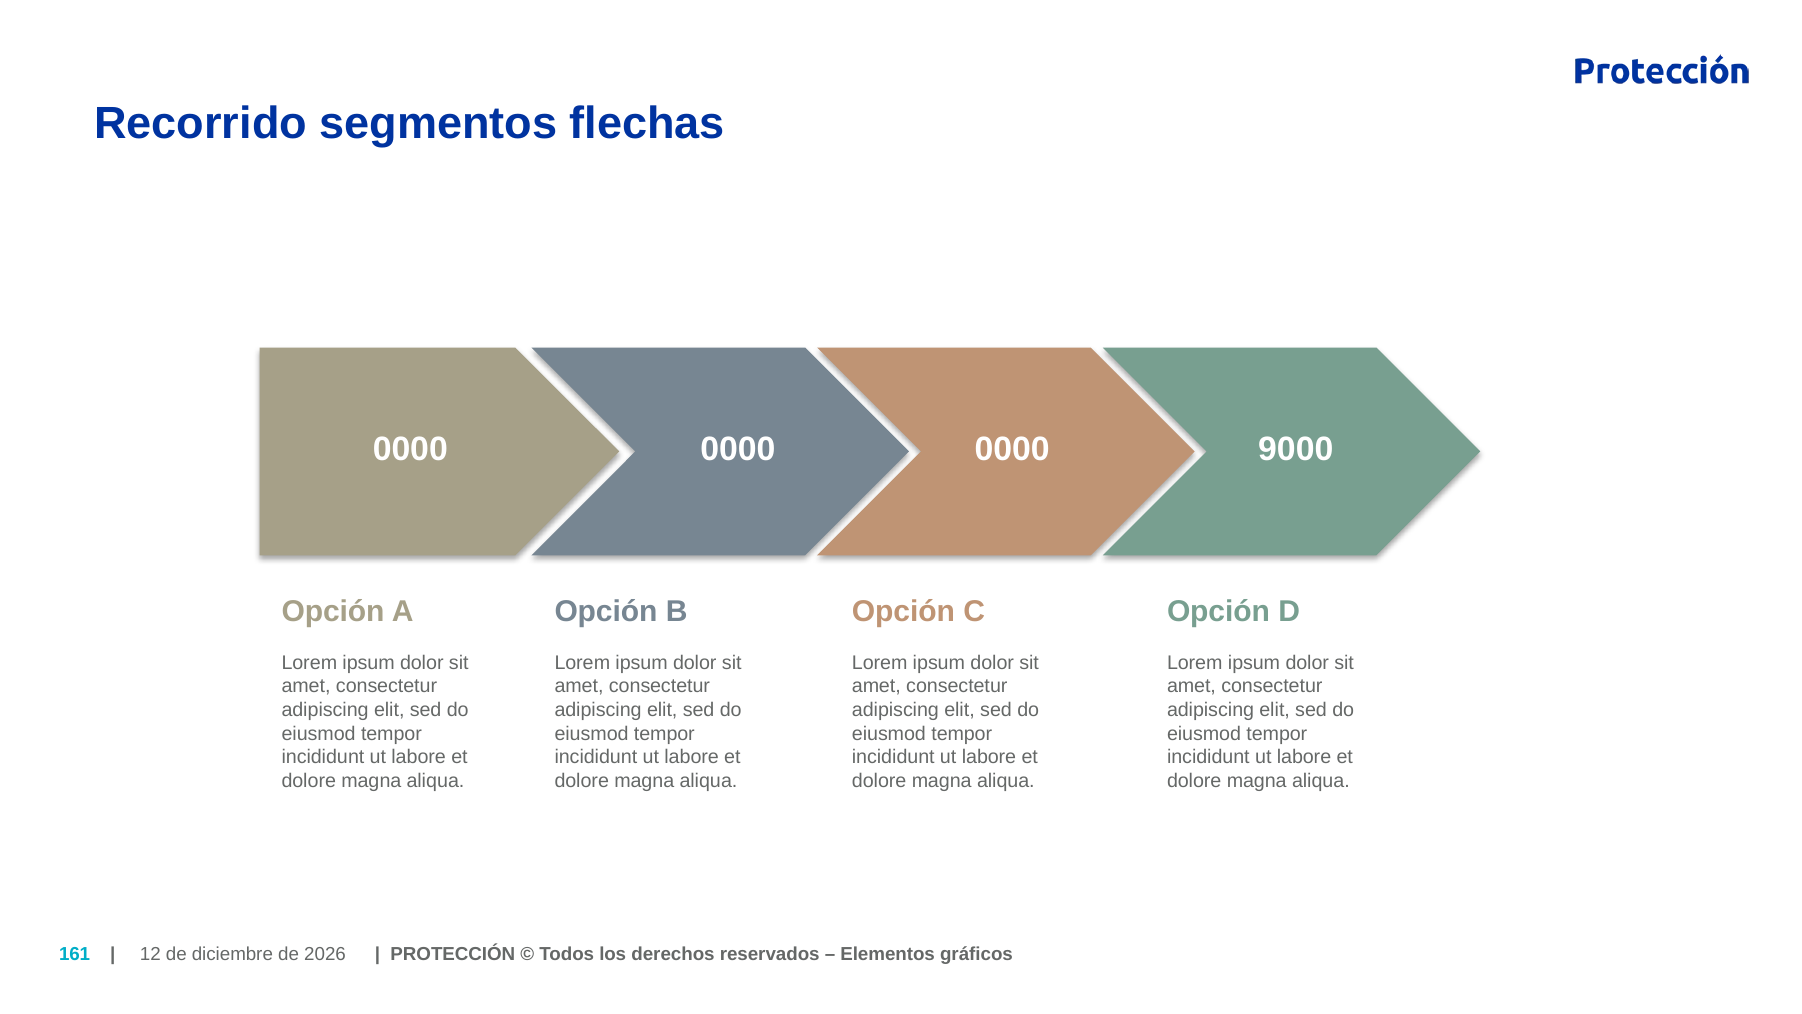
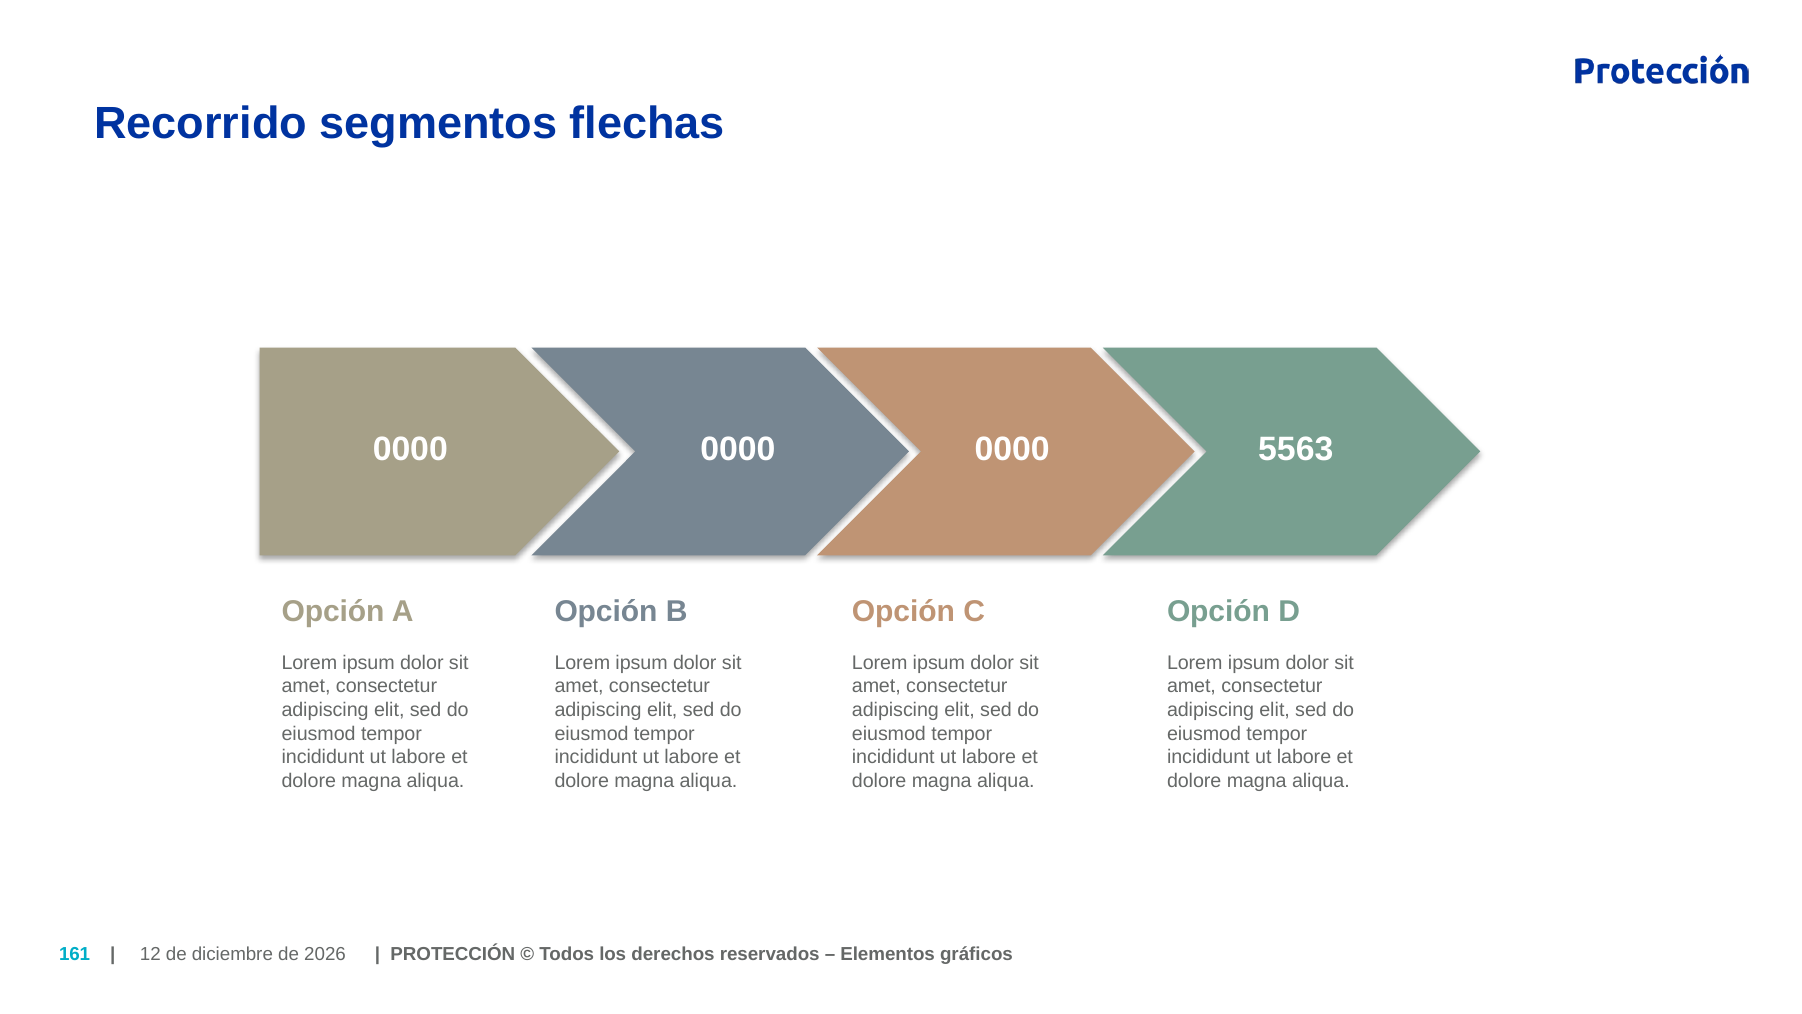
9000: 9000 -> 5563
